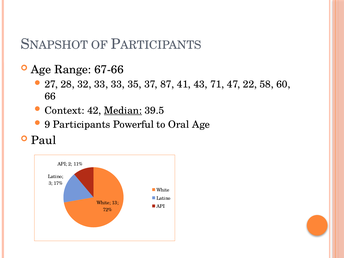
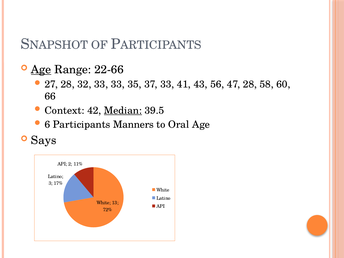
Age at (41, 70) underline: none -> present
67-66: 67-66 -> 22-66
37 87: 87 -> 33
71: 71 -> 56
47 22: 22 -> 28
9: 9 -> 6
Powerful: Powerful -> Manners
Paul: Paul -> Says
